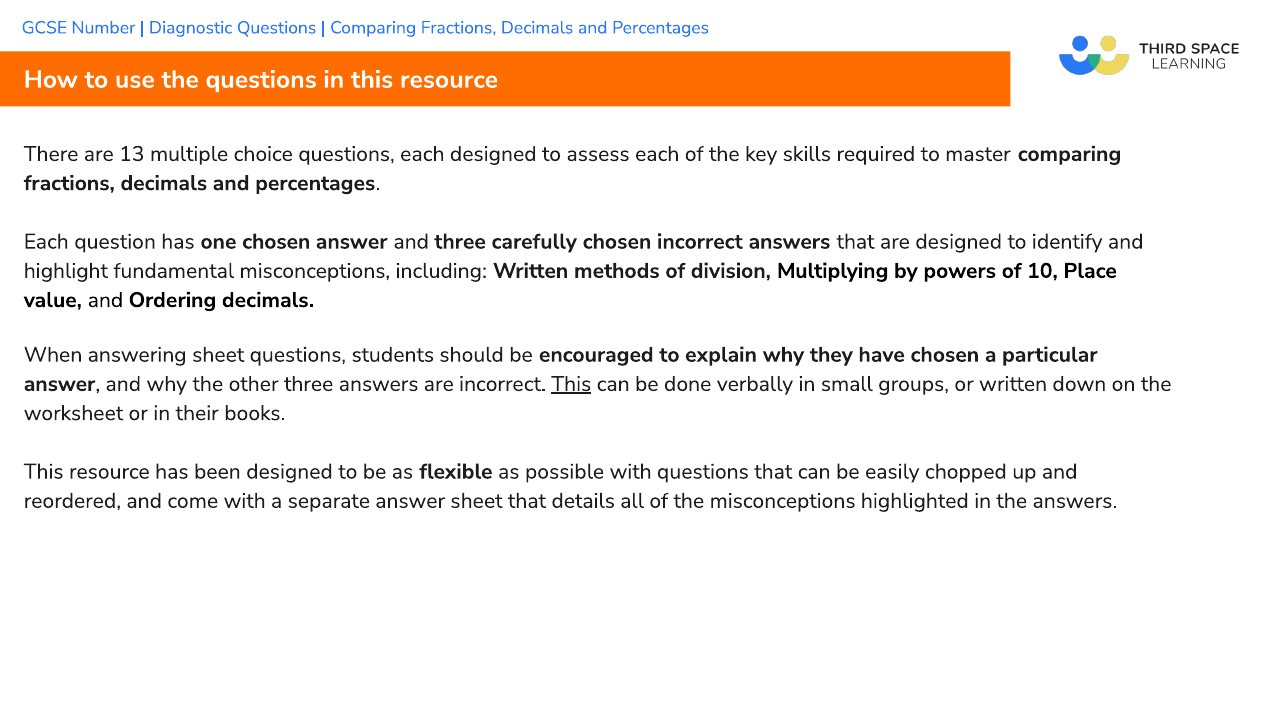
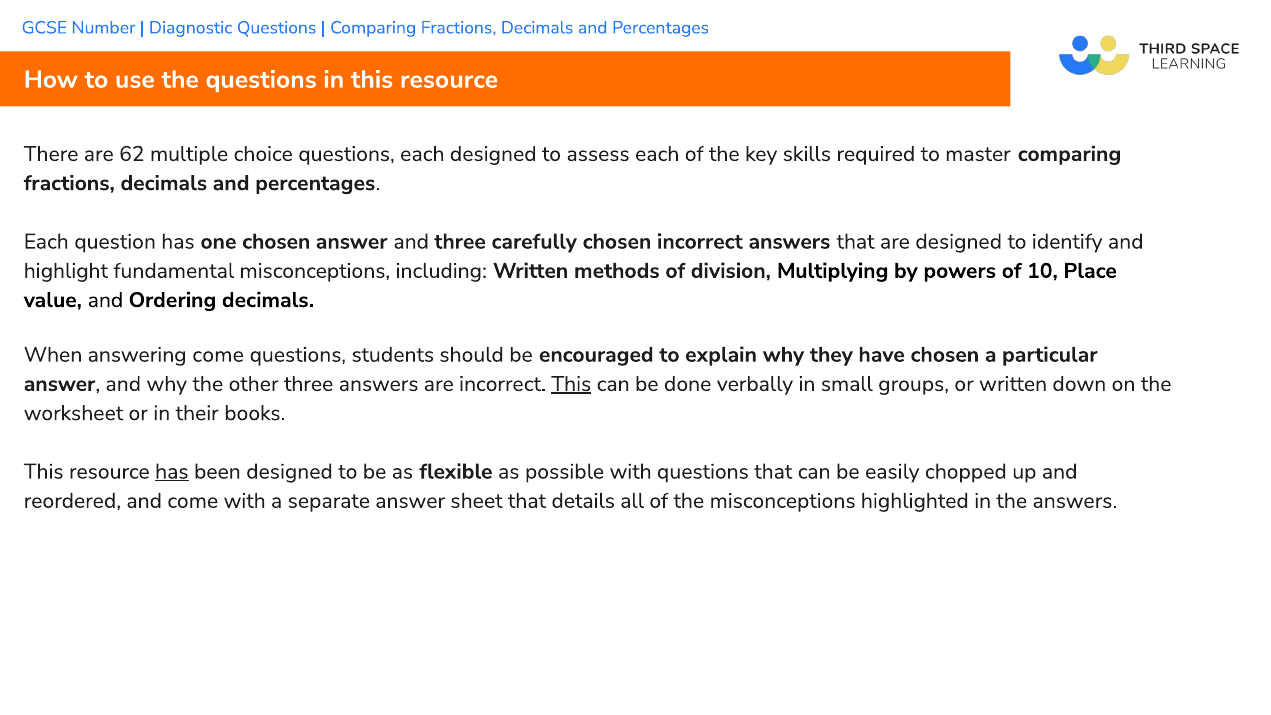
13: 13 -> 62
answering sheet: sheet -> come
has at (172, 472) underline: none -> present
